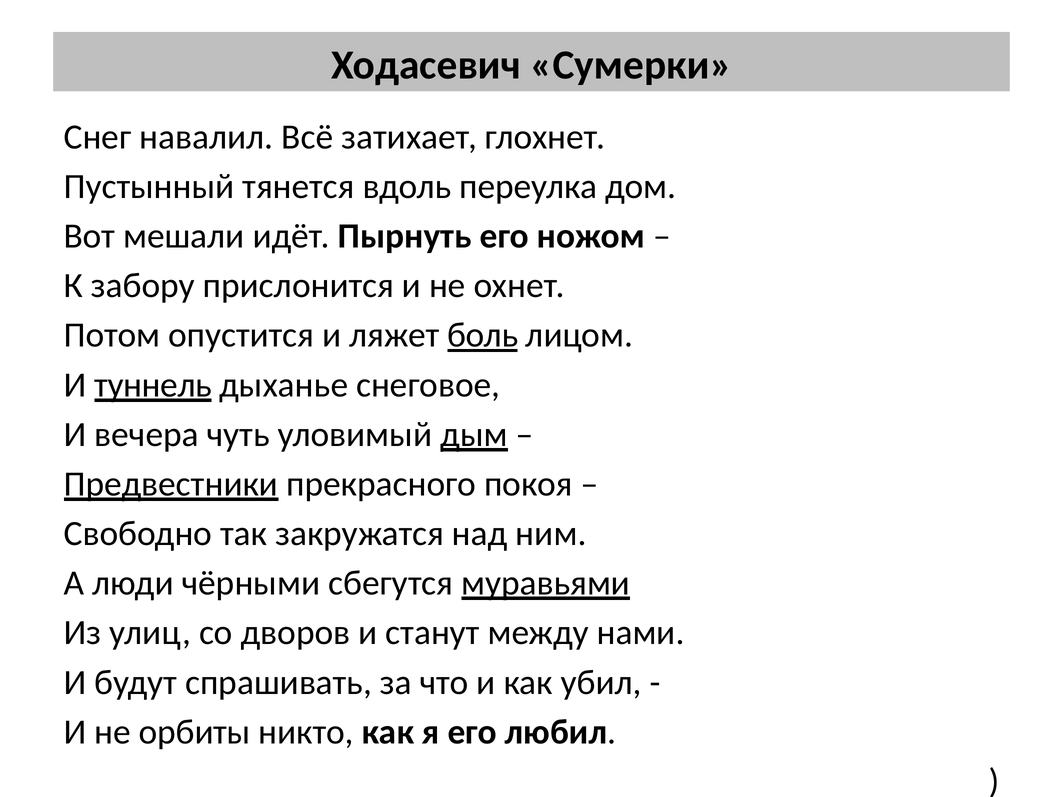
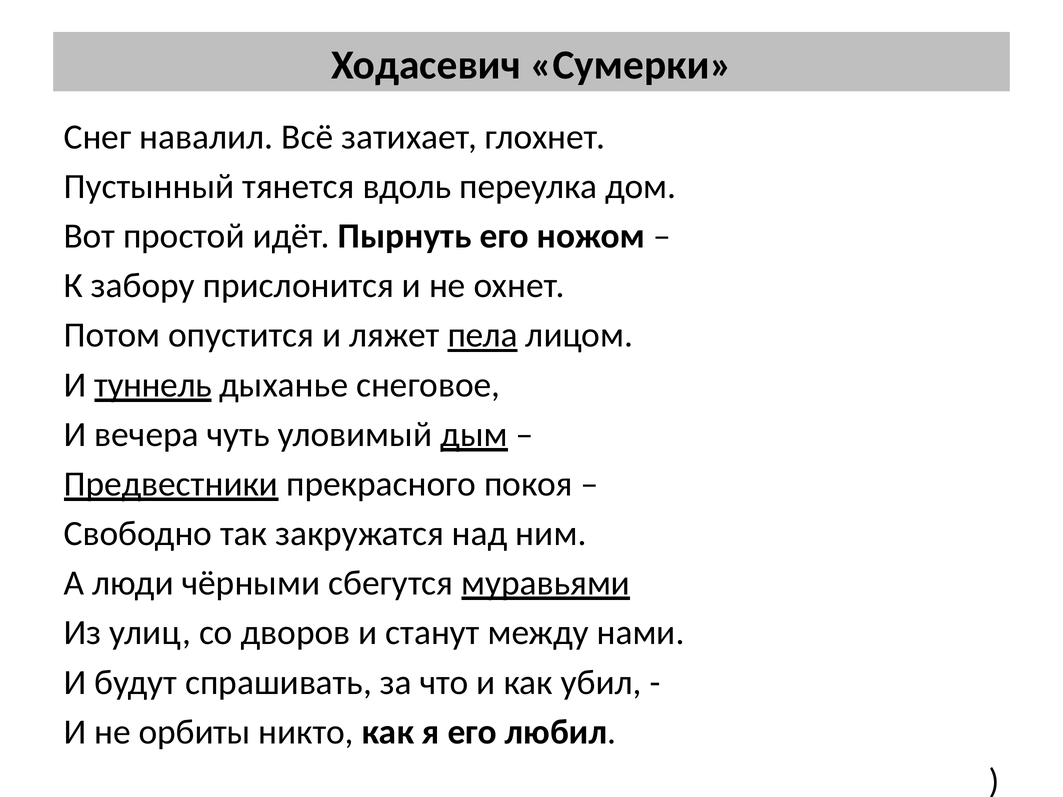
мешали: мешали -> простой
боль: боль -> пела
